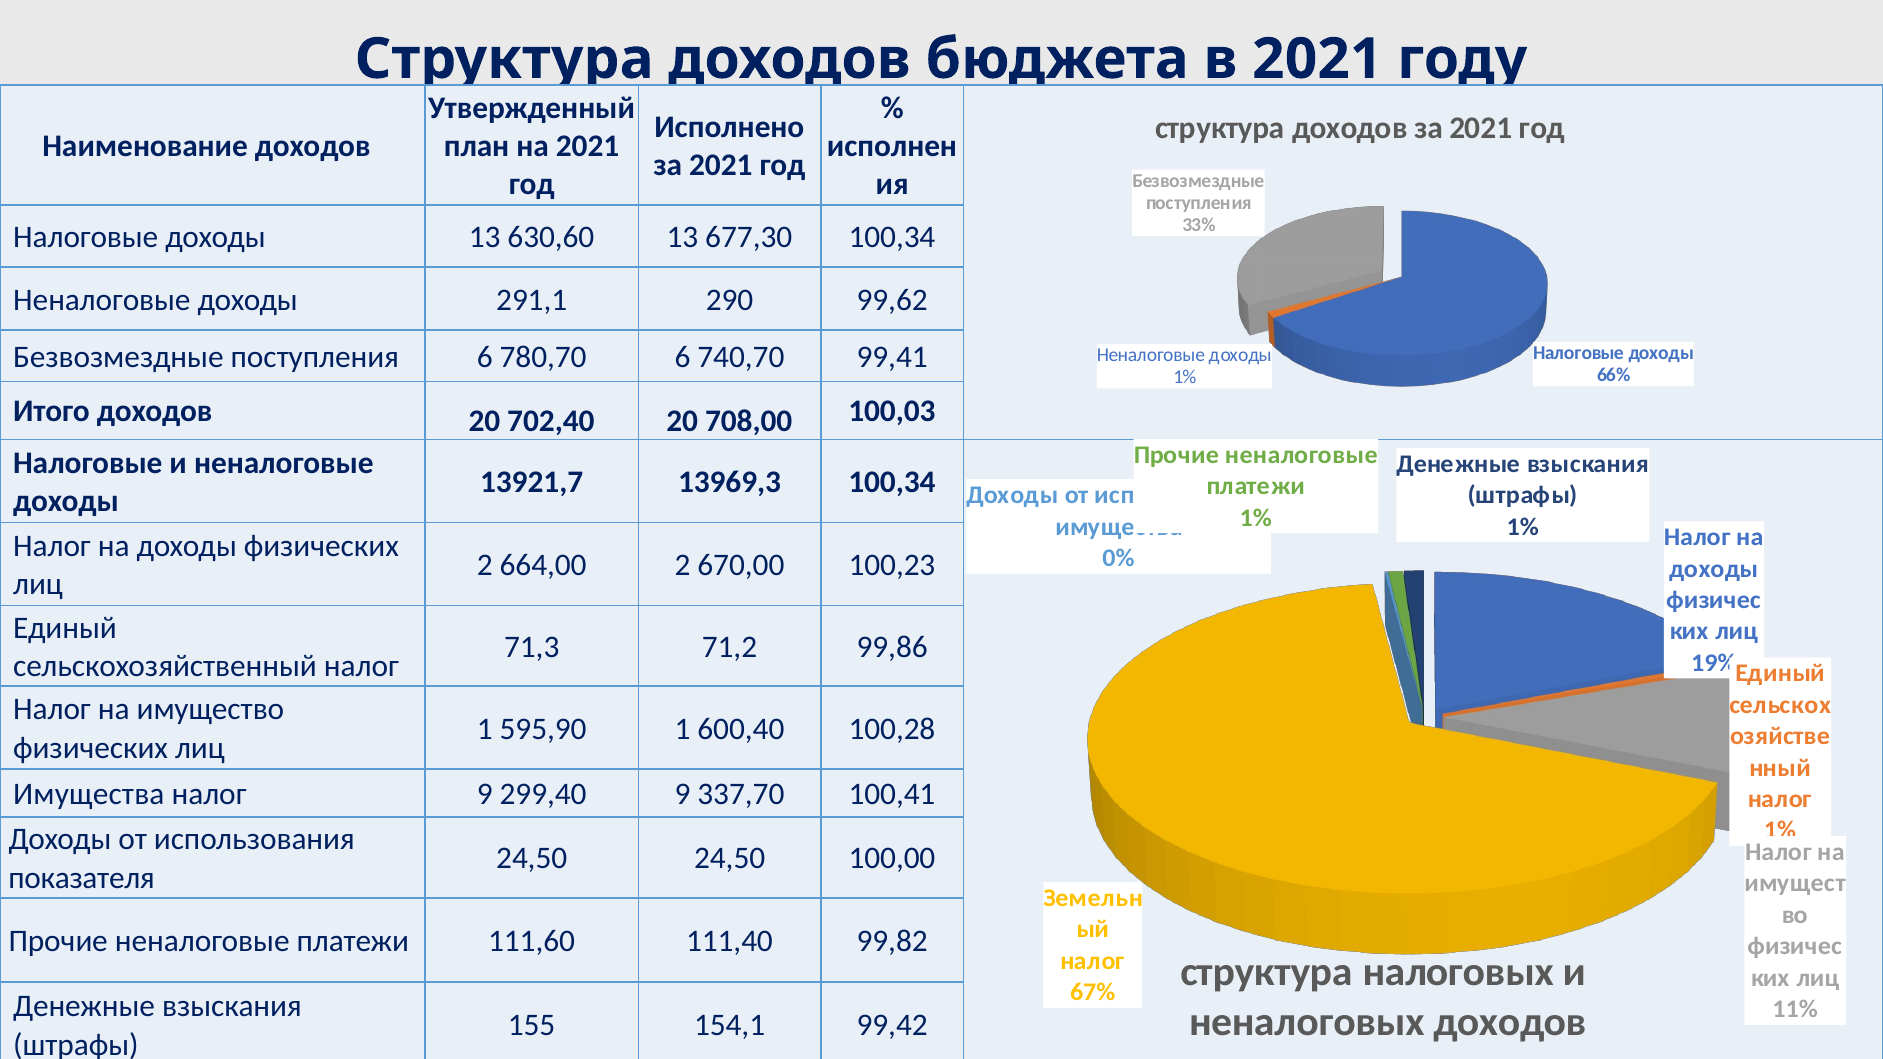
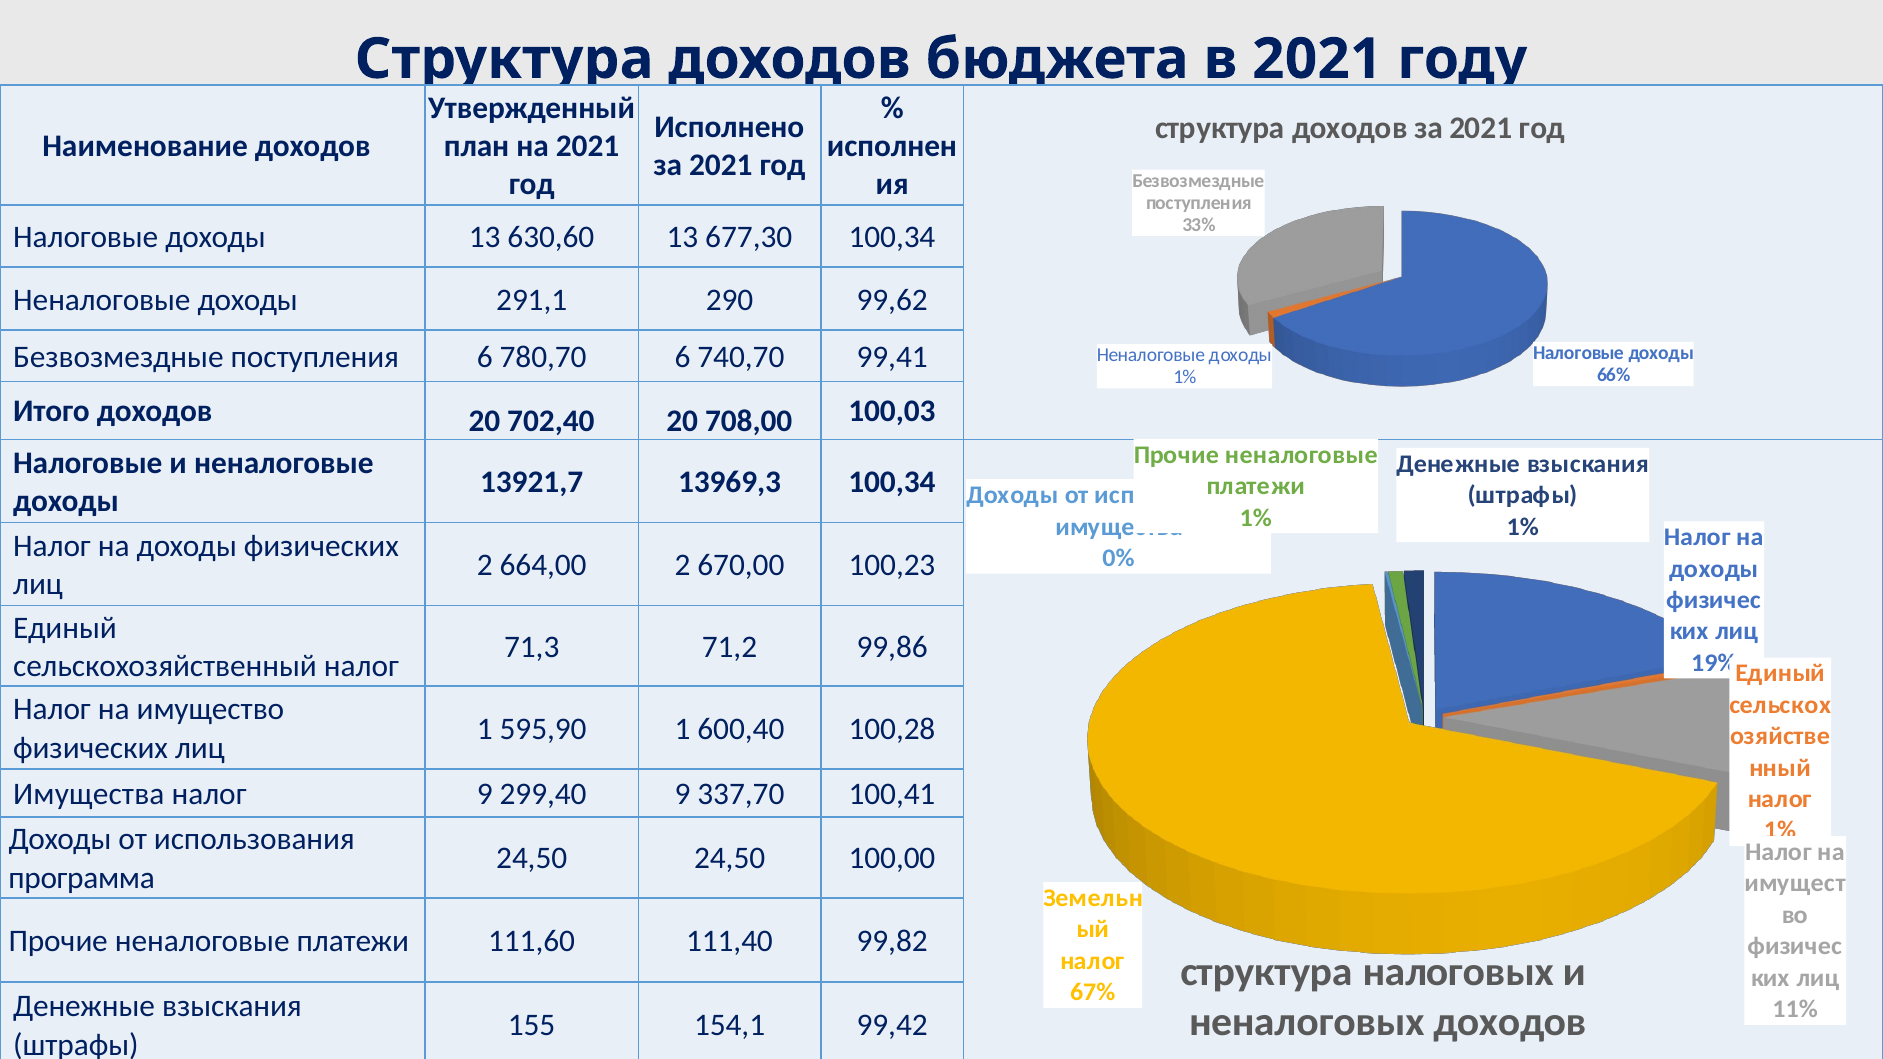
показателя: показателя -> программа
